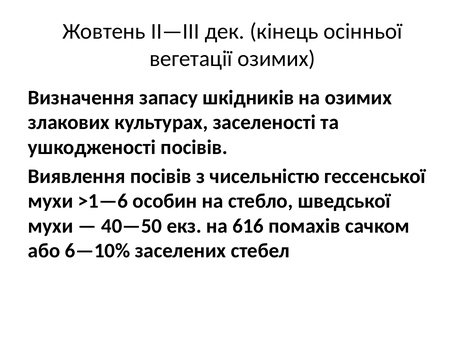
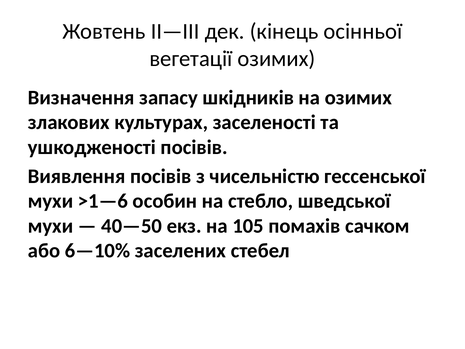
616: 616 -> 105
